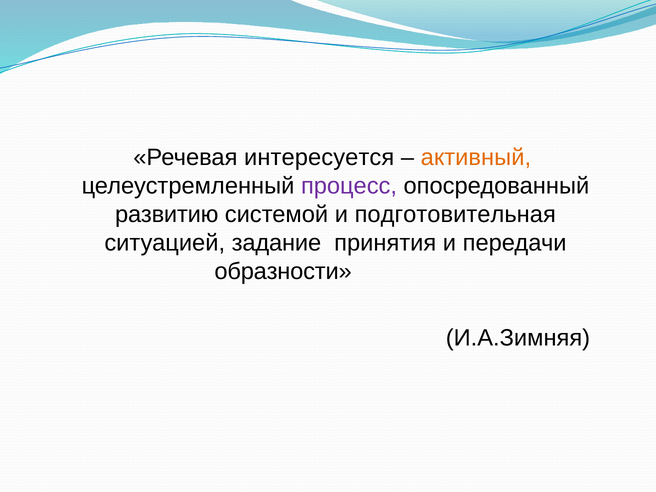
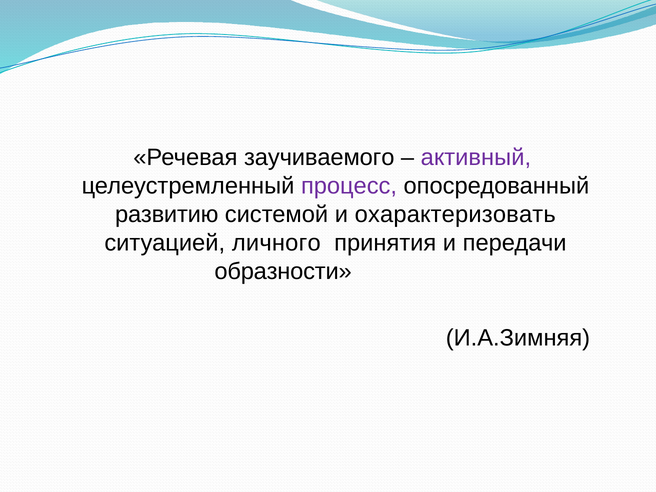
интересуется: интересуется -> заучиваемого
активный colour: orange -> purple
подготовительная: подготовительная -> охарактеризовать
задание: задание -> личного
